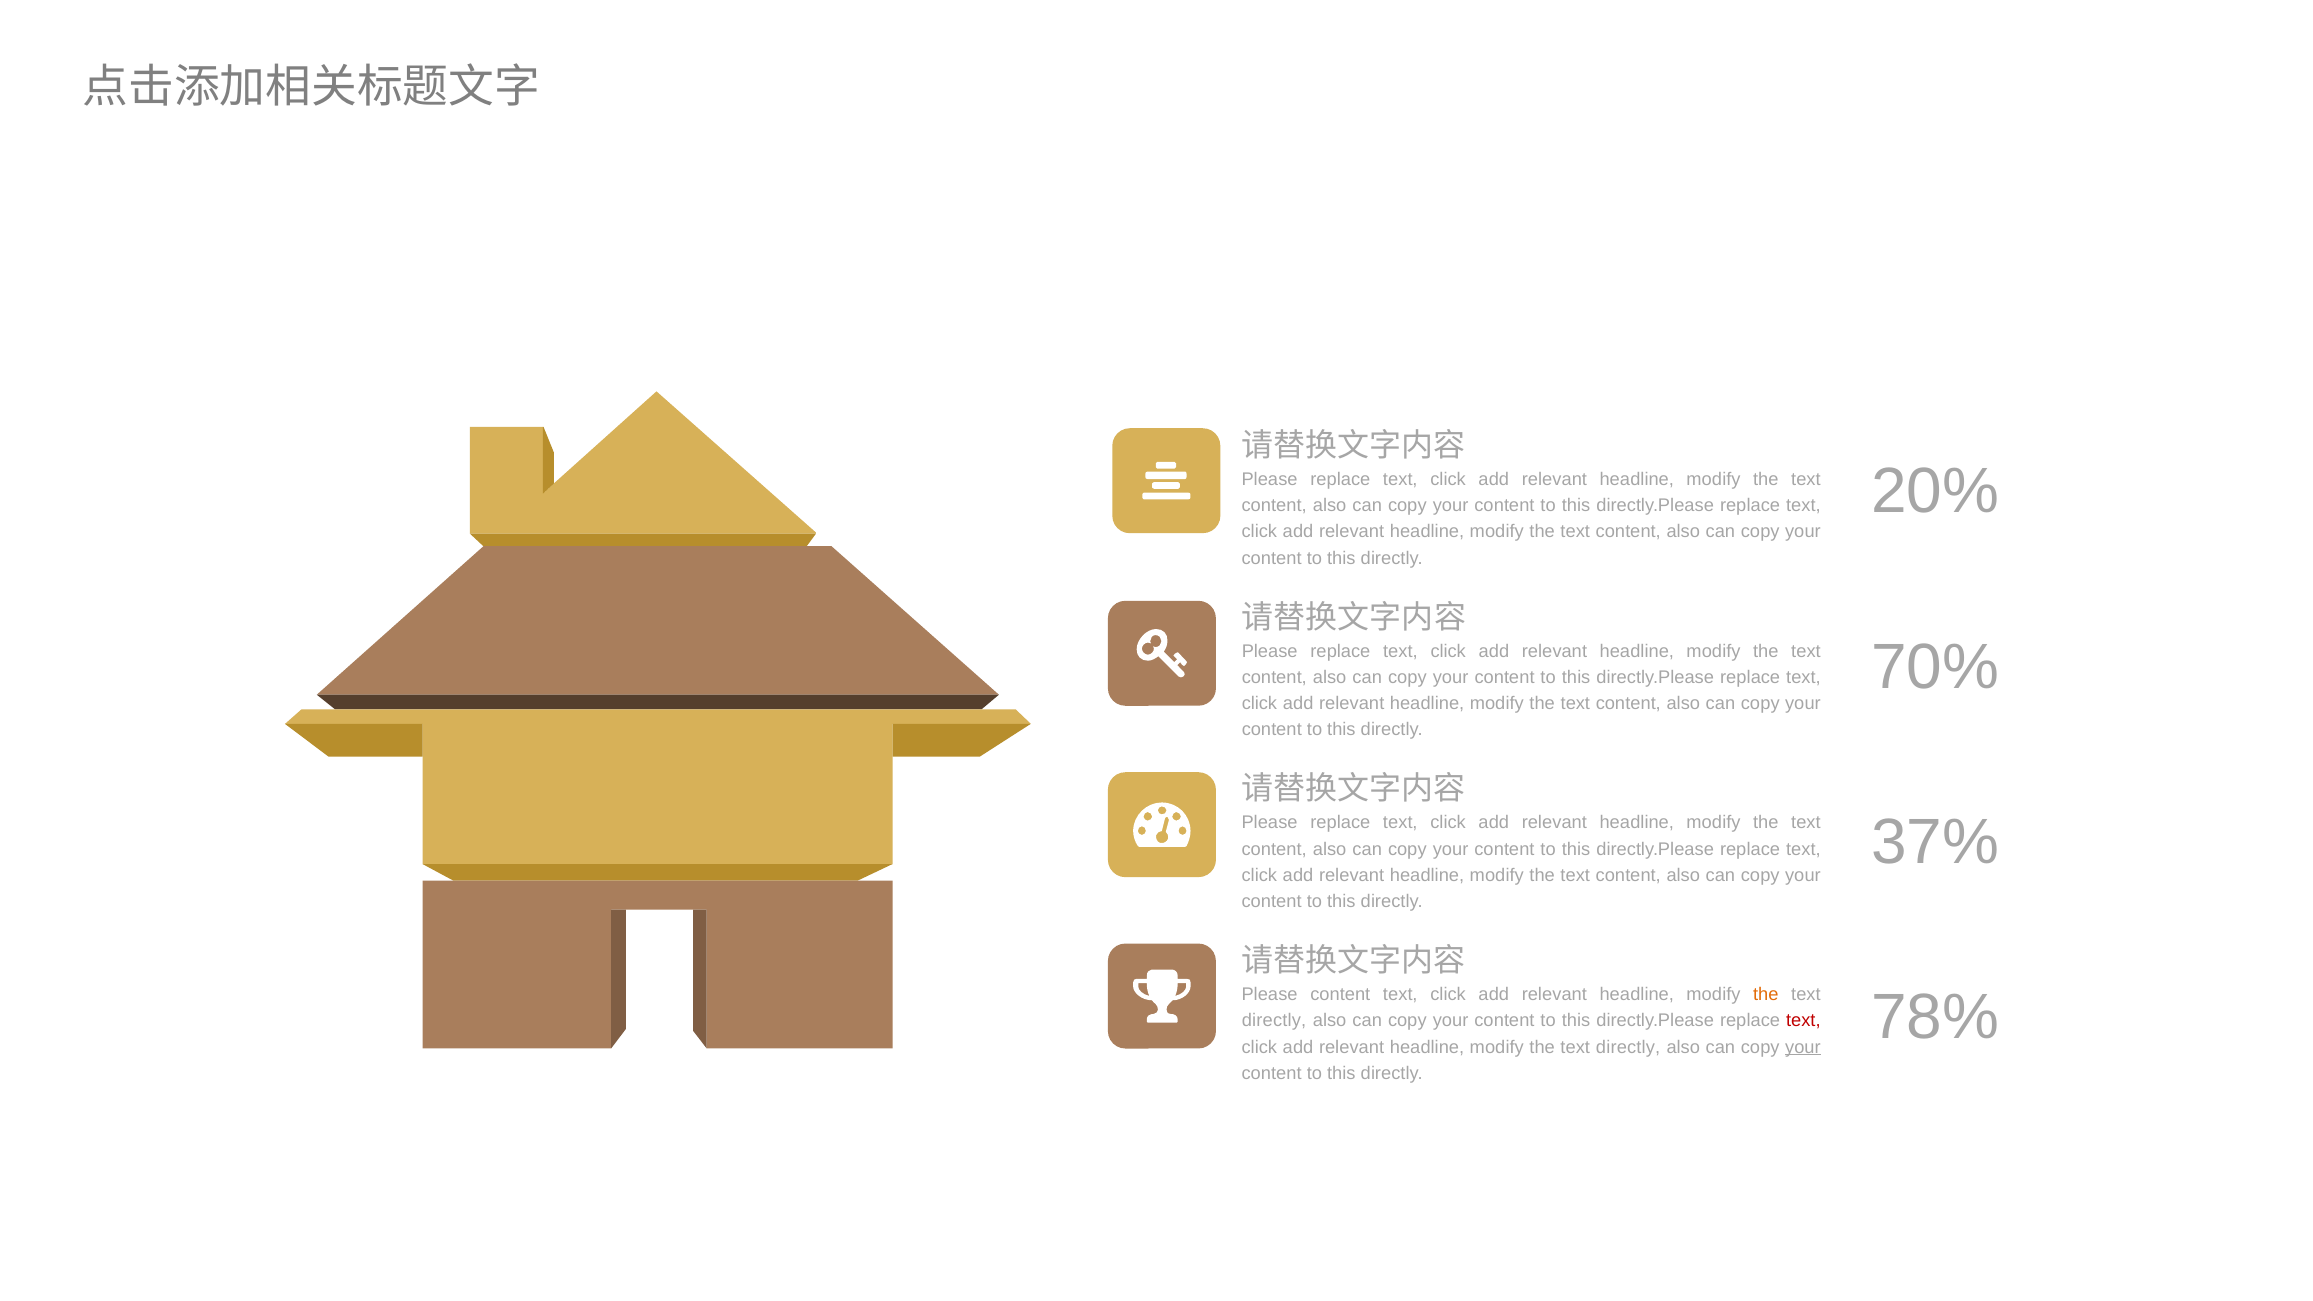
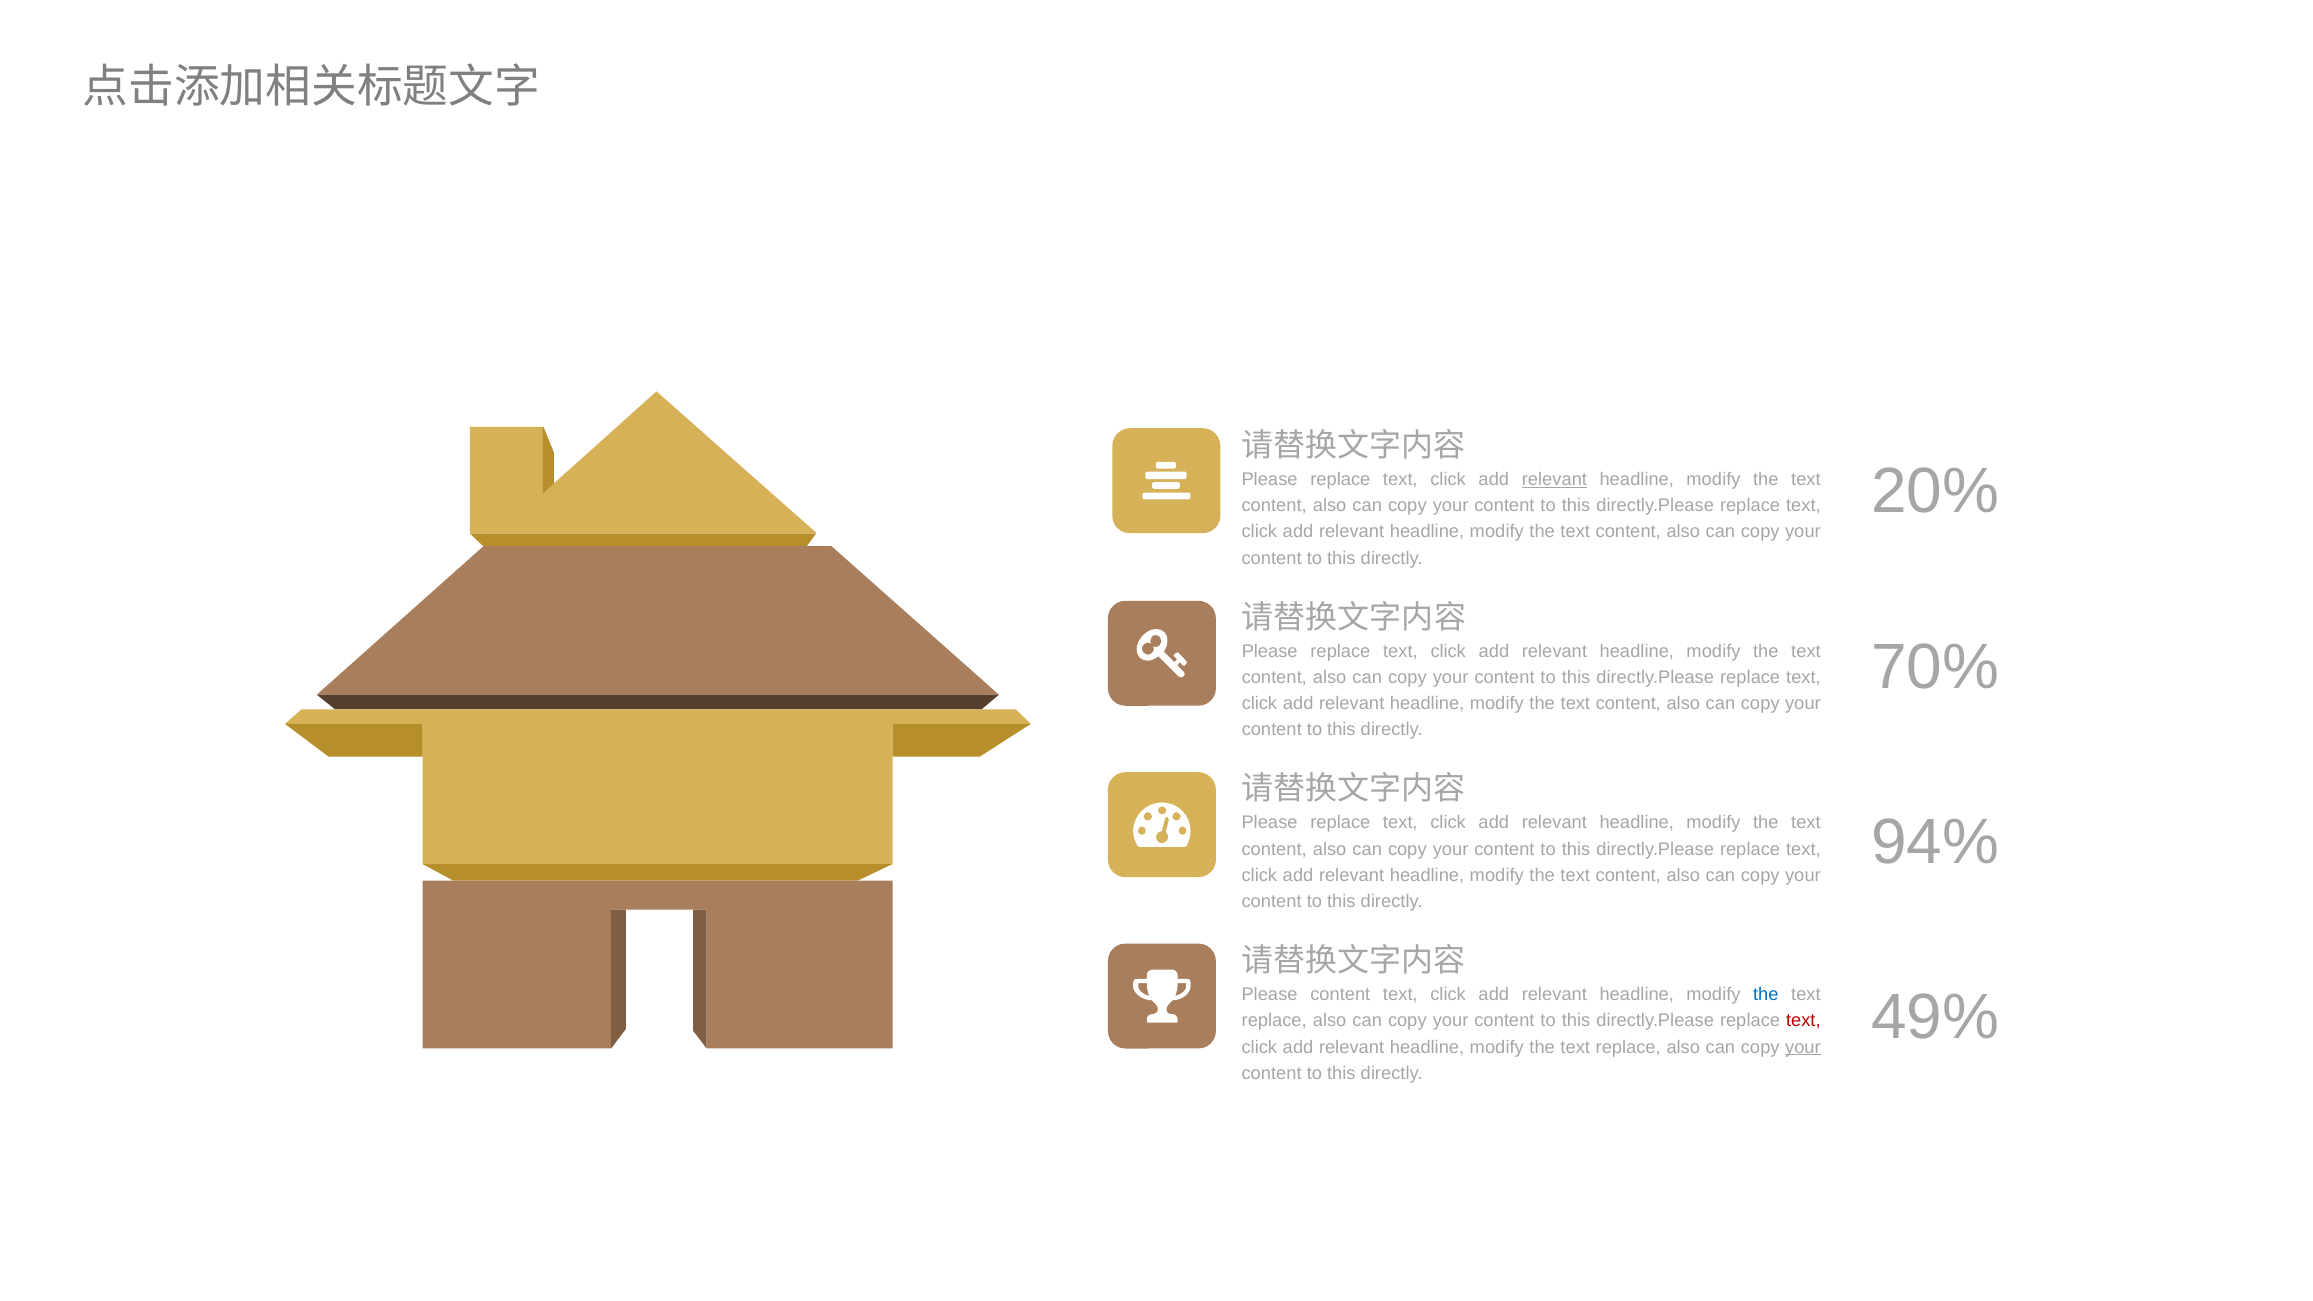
relevant at (1554, 479) underline: none -> present
37%: 37% -> 94%
the at (1766, 995) colour: orange -> blue
78%: 78% -> 49%
directly at (1274, 1021): directly -> replace
directly at (1628, 1047): directly -> replace
